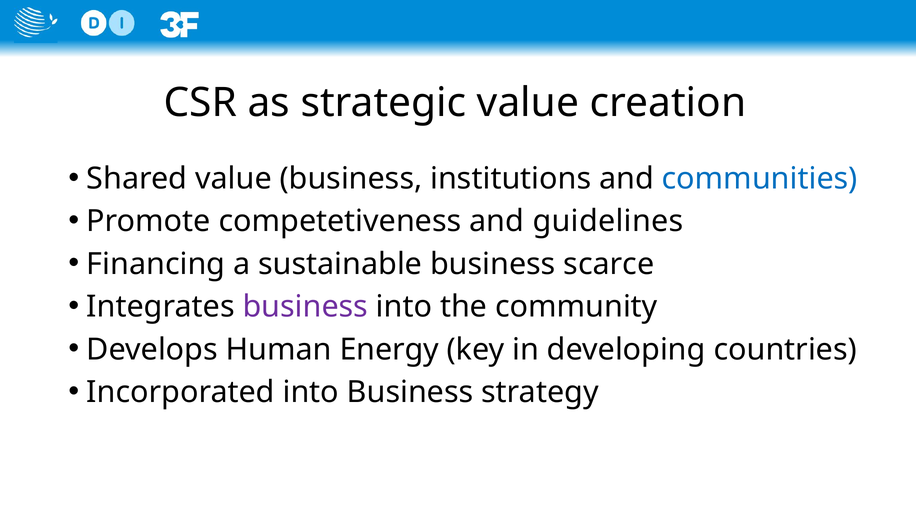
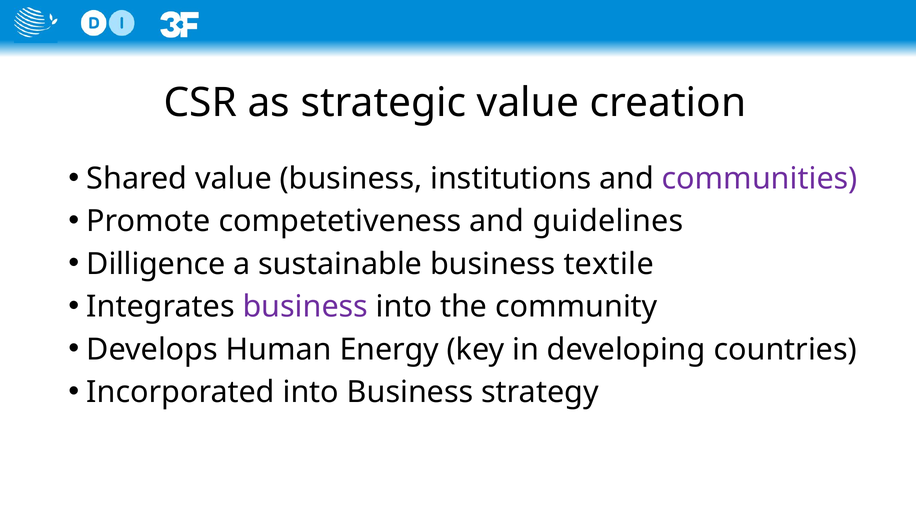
communities colour: blue -> purple
Financing: Financing -> Dilligence
scarce: scarce -> textile
